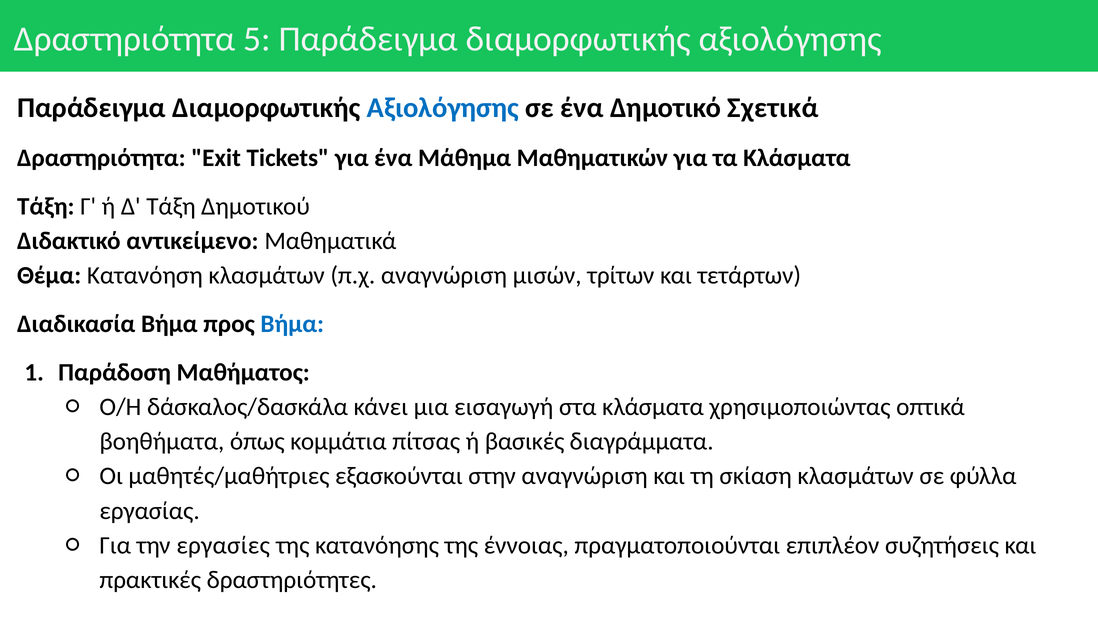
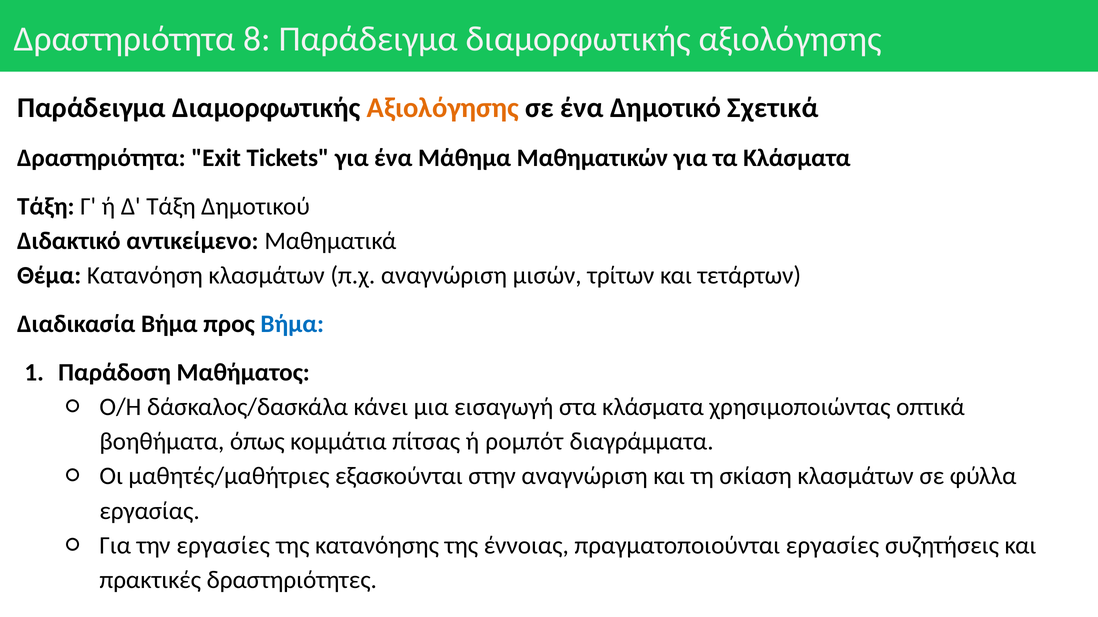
5: 5 -> 8
Αξιολόγησης at (443, 108) colour: blue -> orange
βασικές: βασικές -> ρομπότ
πραγματοποιούνται επιπλέον: επιπλέον -> εργασίες
